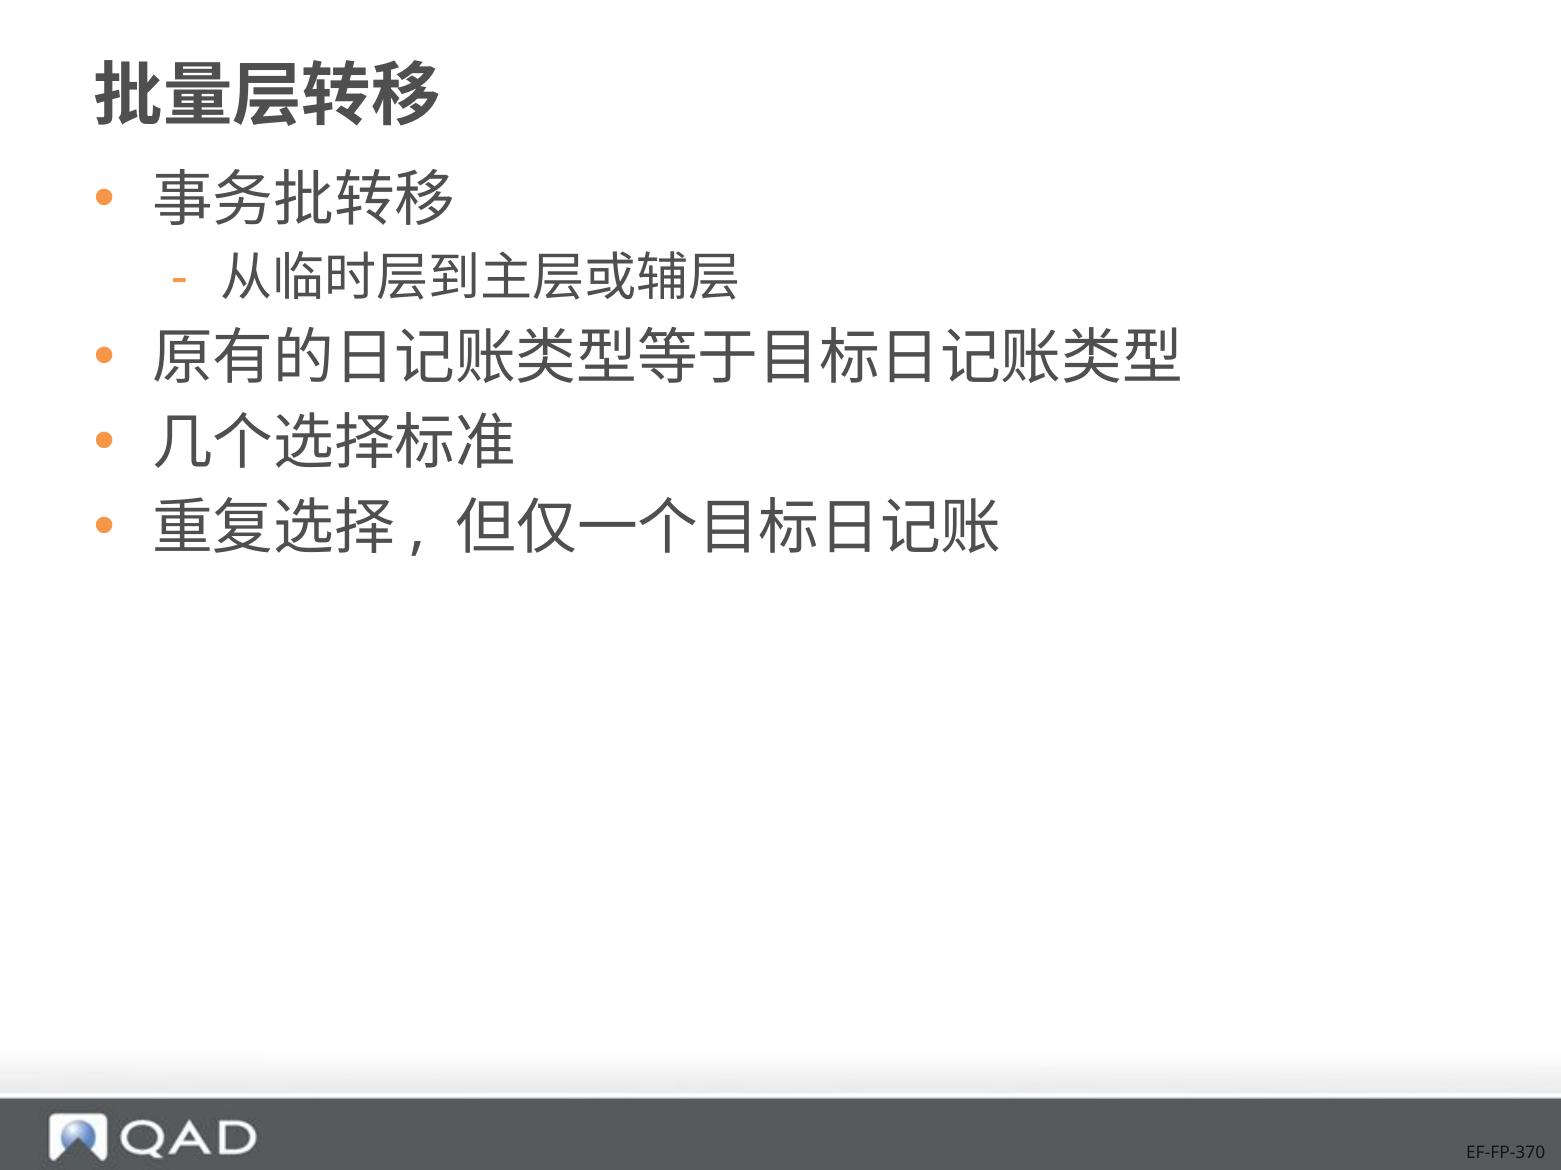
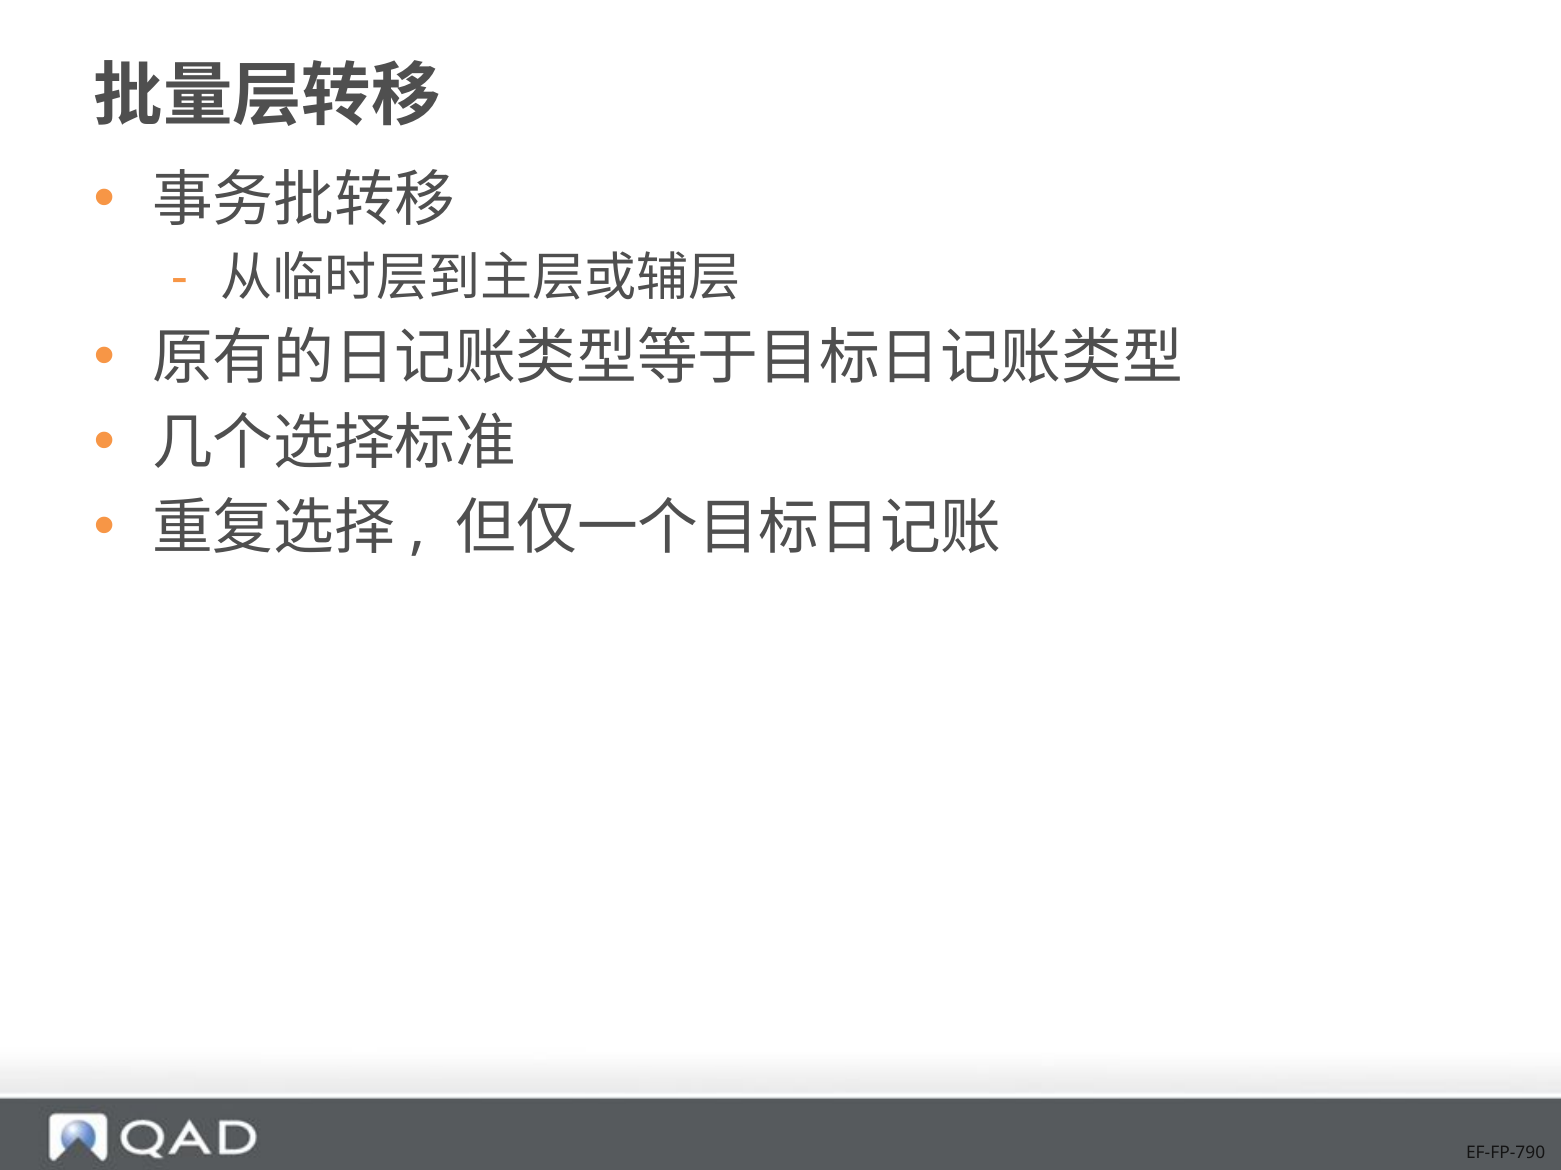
EF-FP-370: EF-FP-370 -> EF-FP-790
